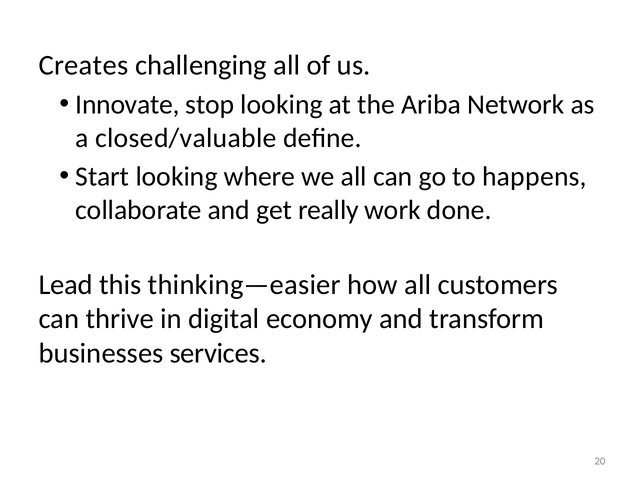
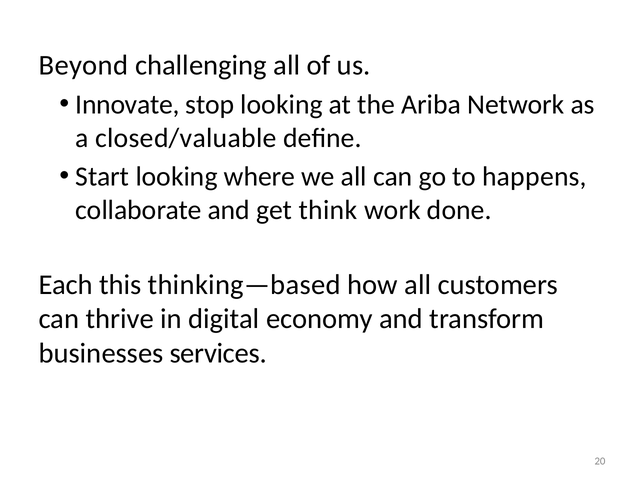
Creates: Creates -> Beyond
really: really -> think
Lead: Lead -> Each
thinking—easier: thinking—easier -> thinking—based
